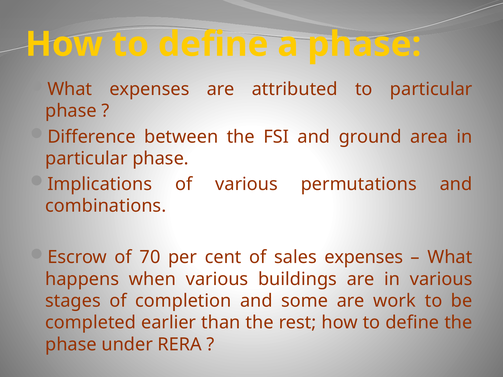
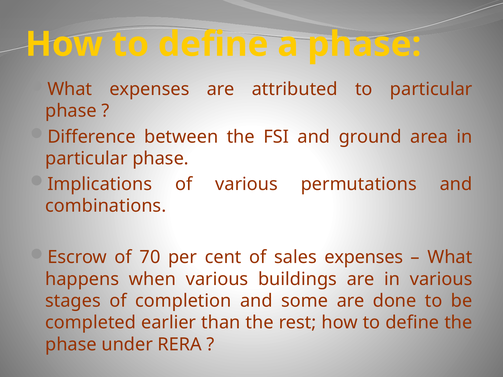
work: work -> done
